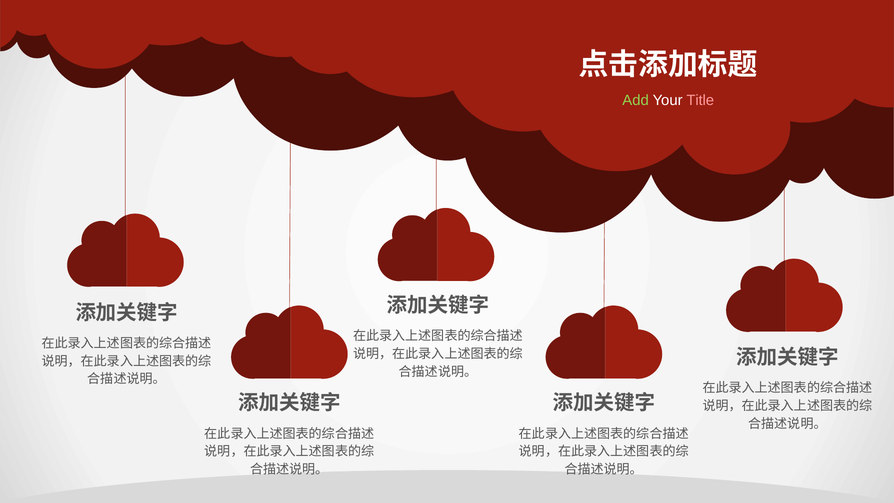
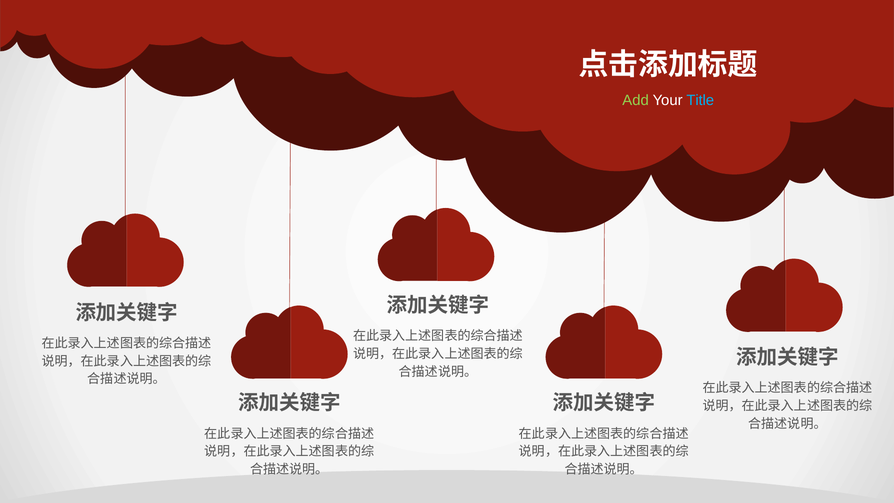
Title colour: pink -> light blue
